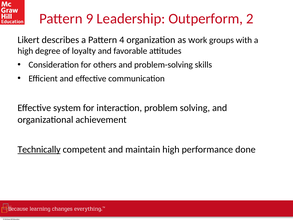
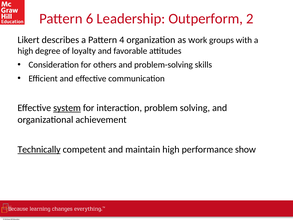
9: 9 -> 6
system underline: none -> present
done: done -> show
